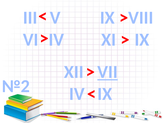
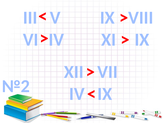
VII underline: present -> none
